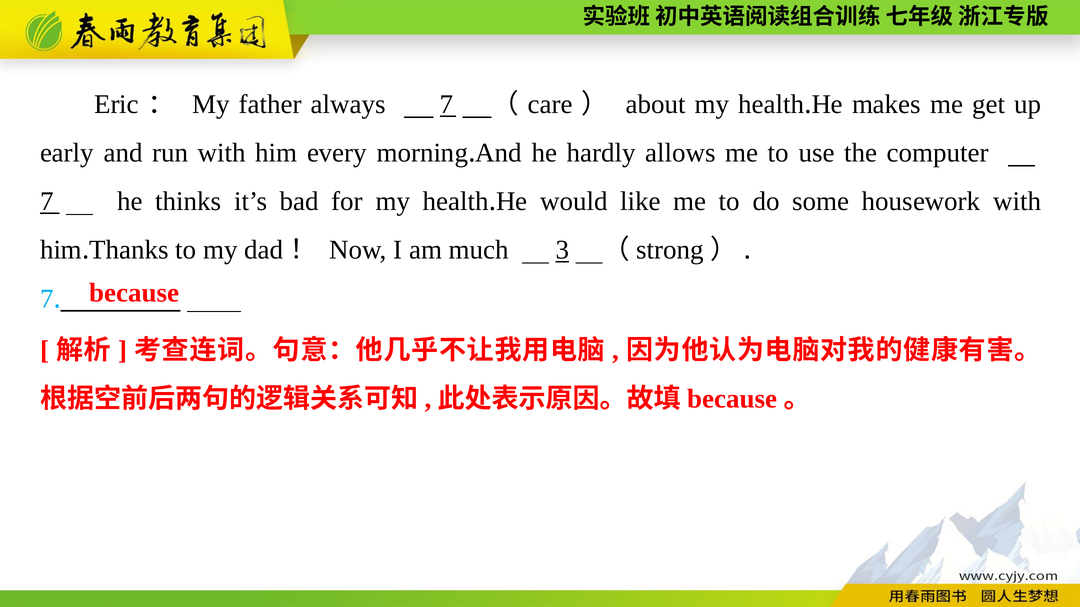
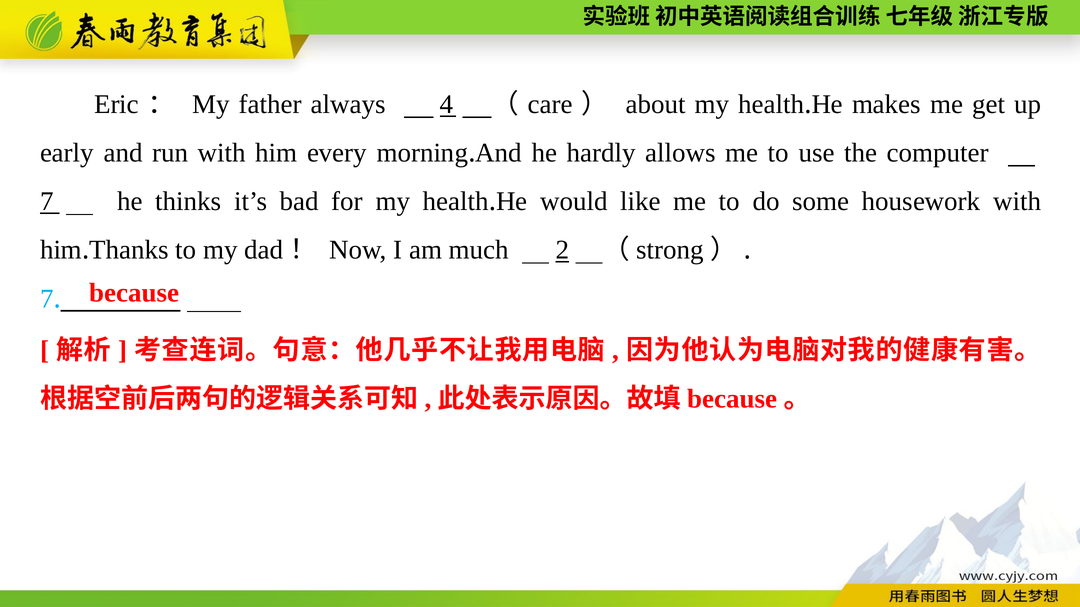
always 7: 7 -> 4
3: 3 -> 2
